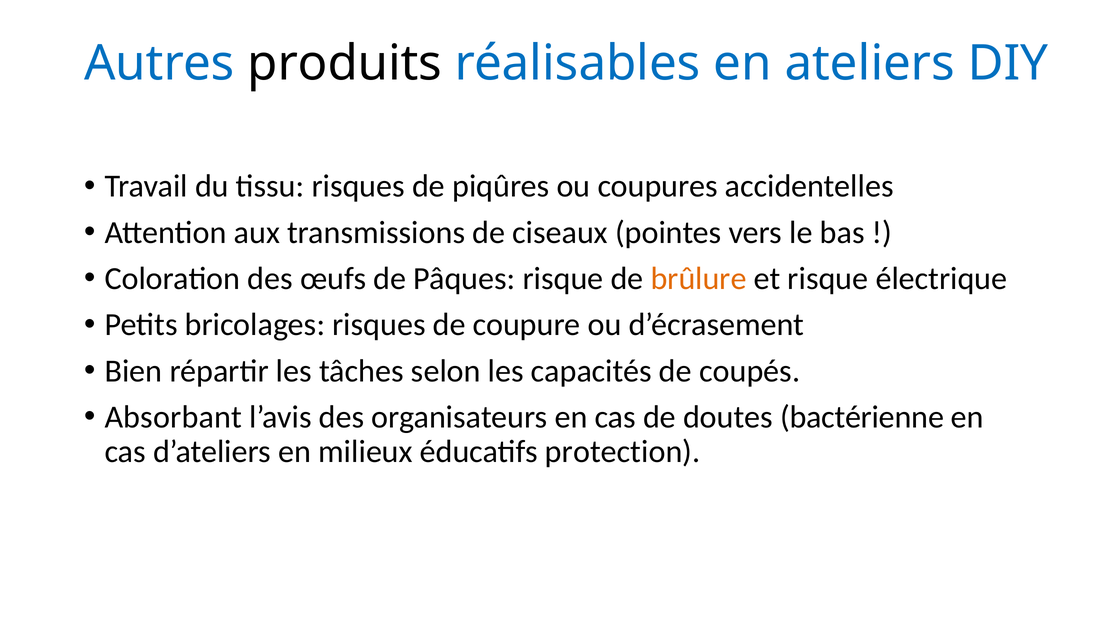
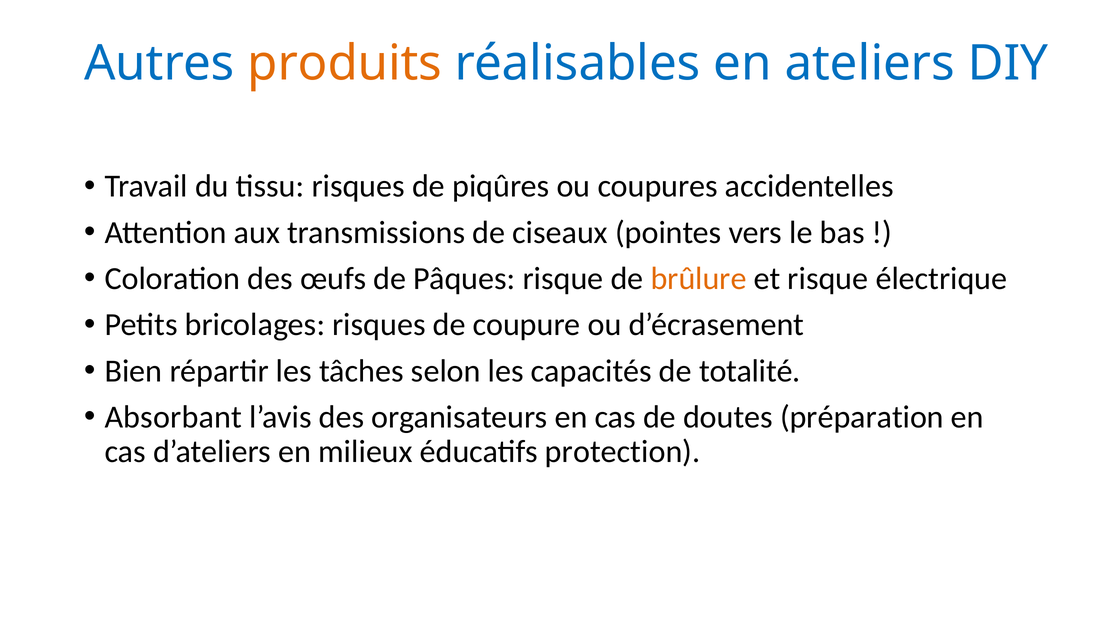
produits colour: black -> orange
coupés: coupés -> totalité
bactérienne: bactérienne -> préparation
